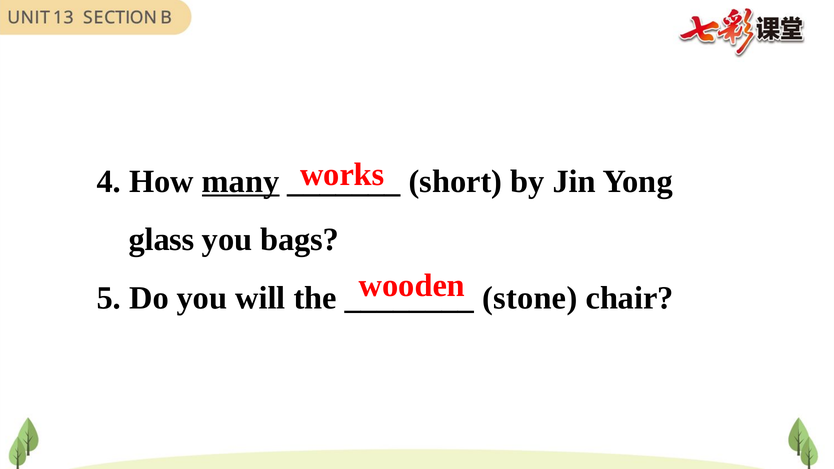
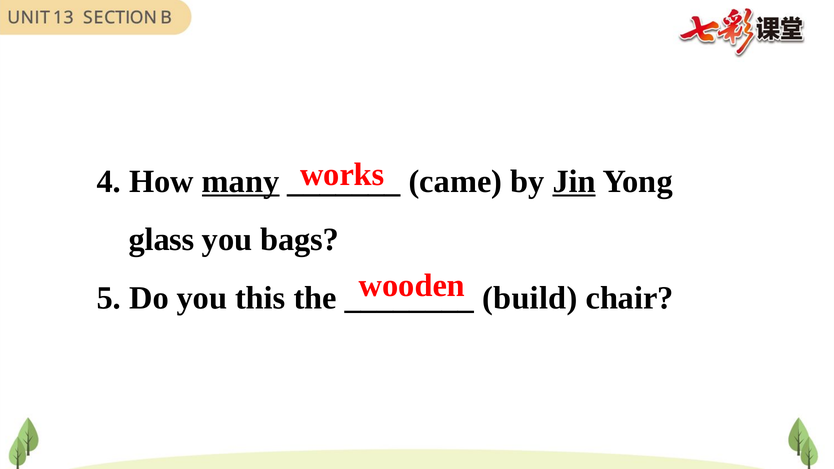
short: short -> came
Jin underline: none -> present
will: will -> this
stone: stone -> build
